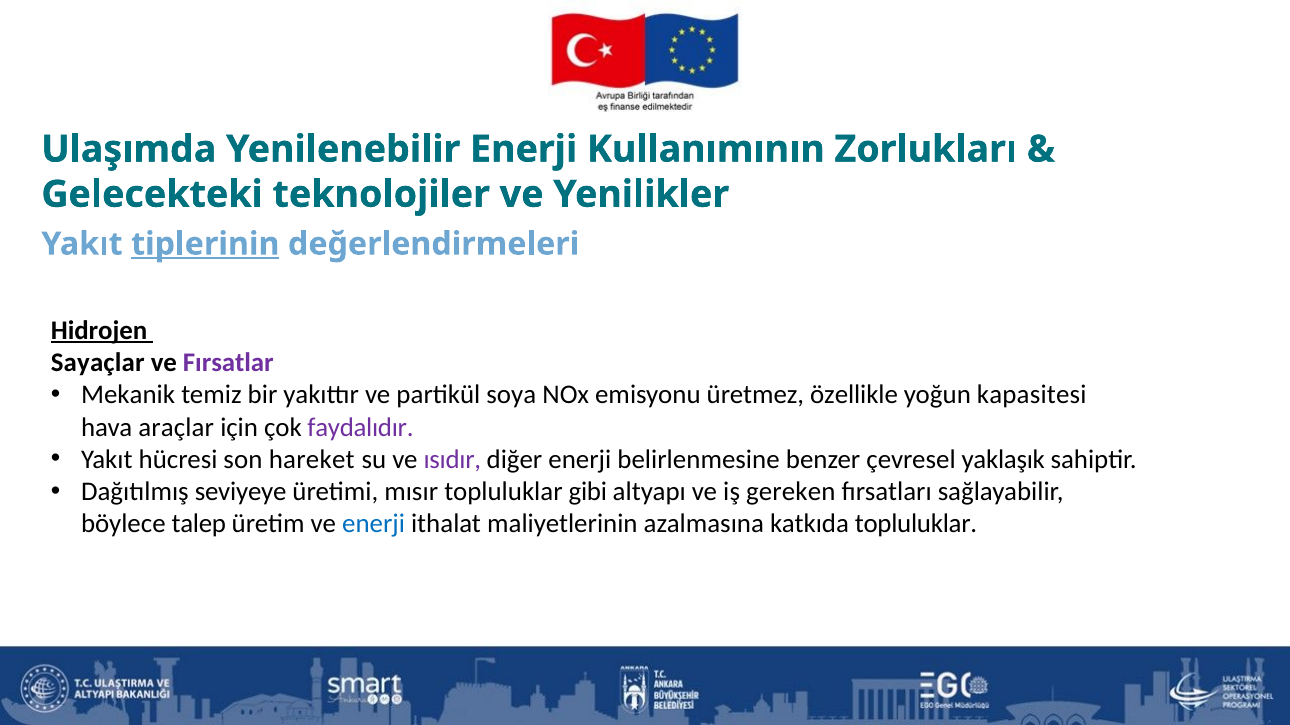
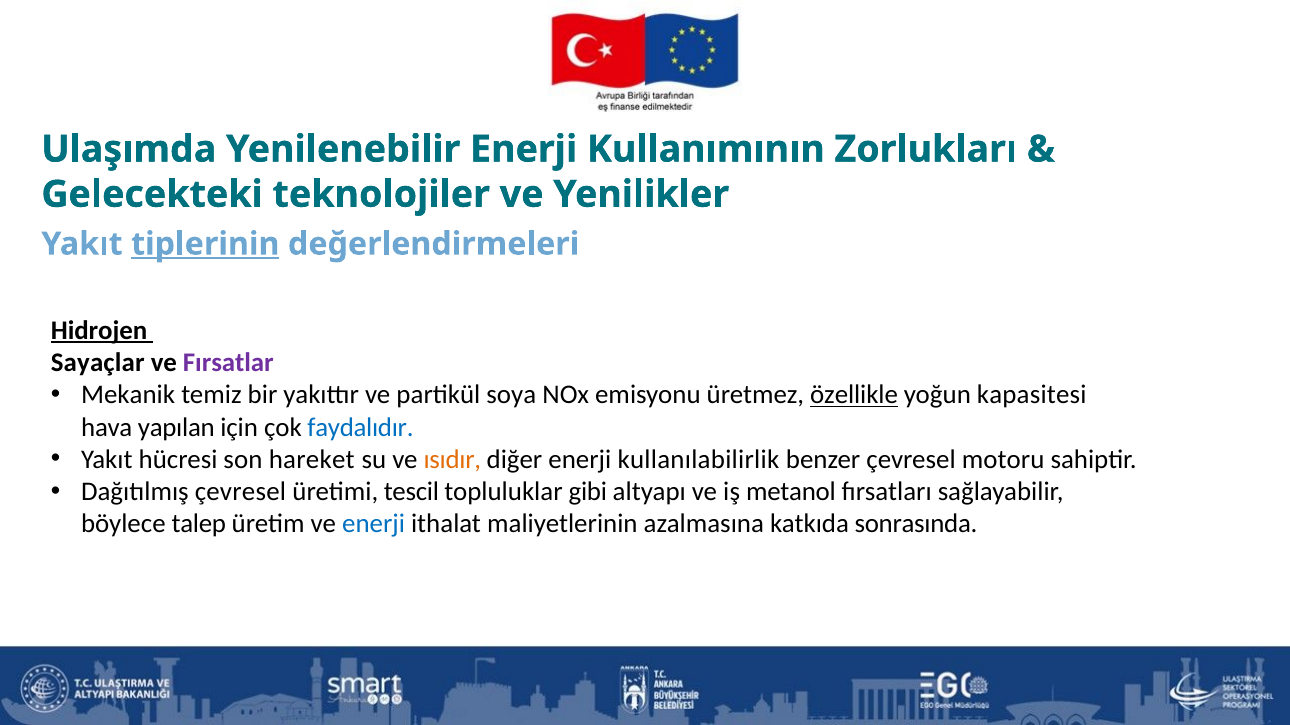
özellikle underline: none -> present
araçlar: araçlar -> yapılan
faydalıdır colour: purple -> blue
ısıdır colour: purple -> orange
belirlenmesine: belirlenmesine -> kullanılabilirlik
yaklaşık: yaklaşık -> motoru
Dağıtılmış seviyeye: seviyeye -> çevresel
mısır: mısır -> tescil
gereken: gereken -> metanol
katkıda topluluklar: topluluklar -> sonrasında
